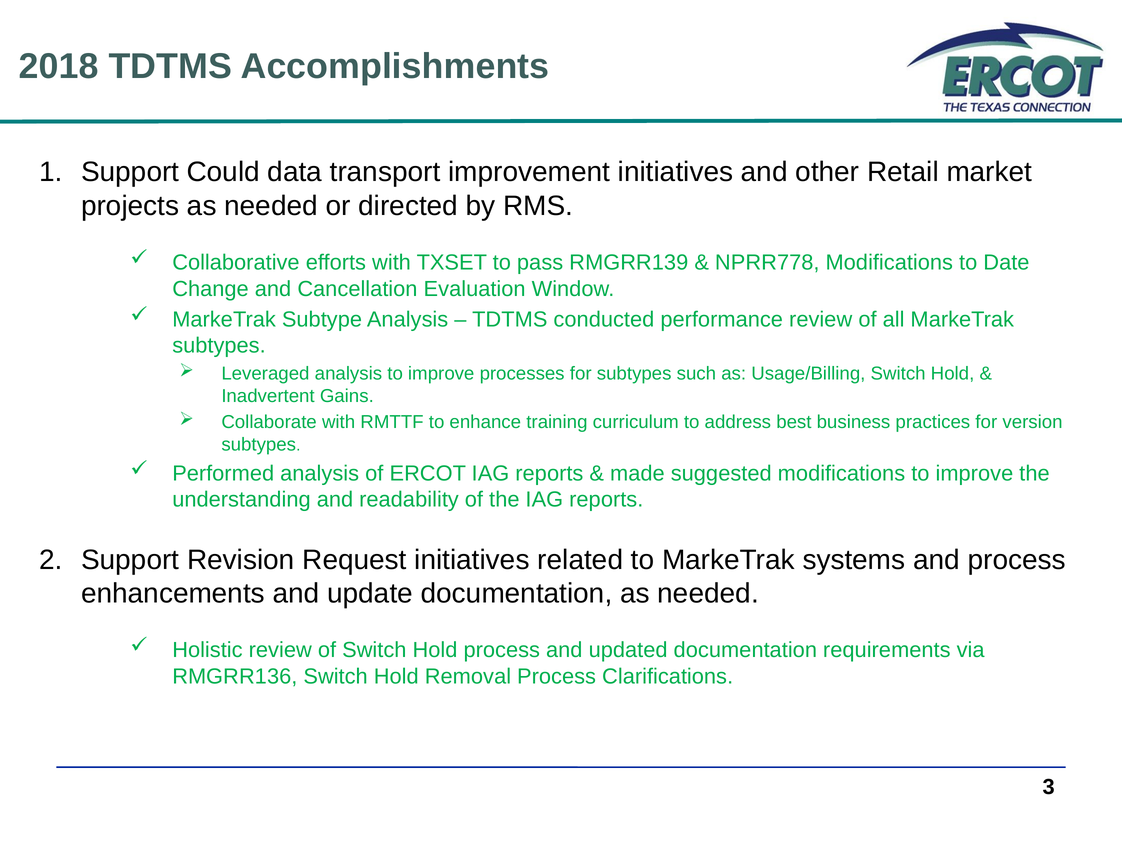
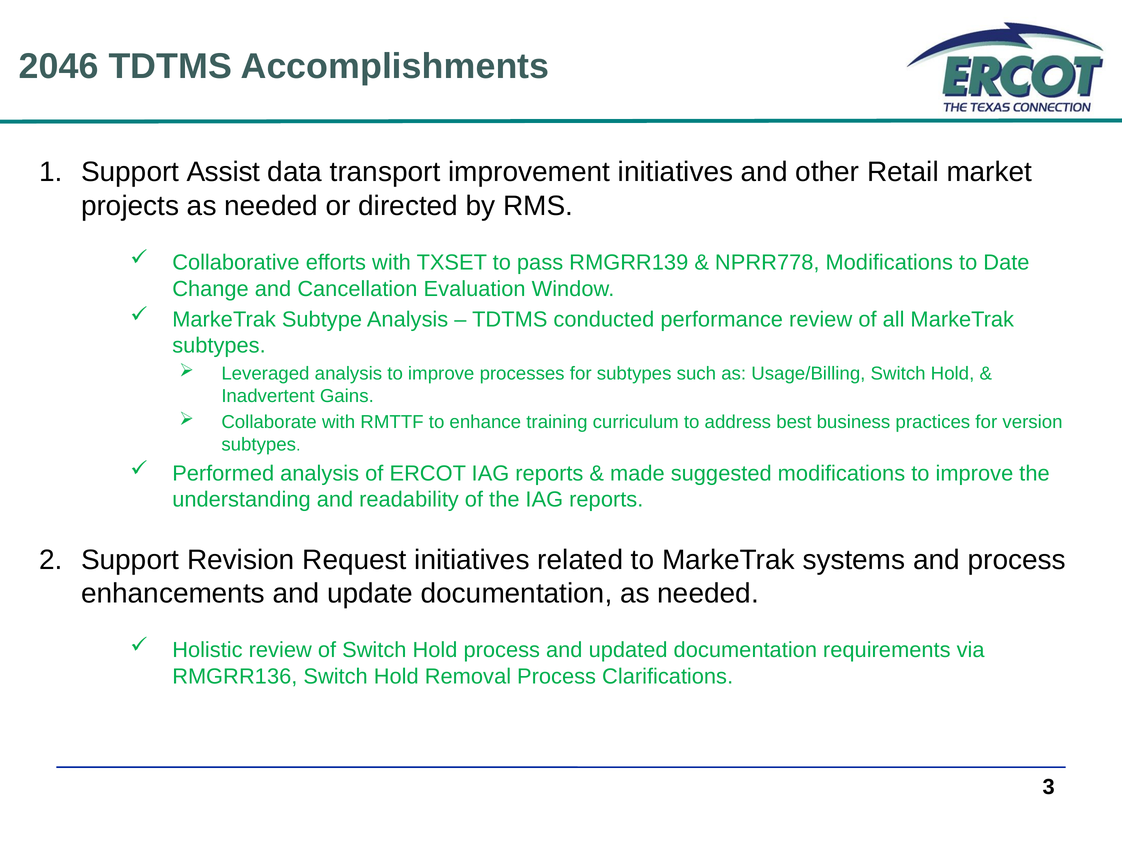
2018: 2018 -> 2046
Could: Could -> Assist
